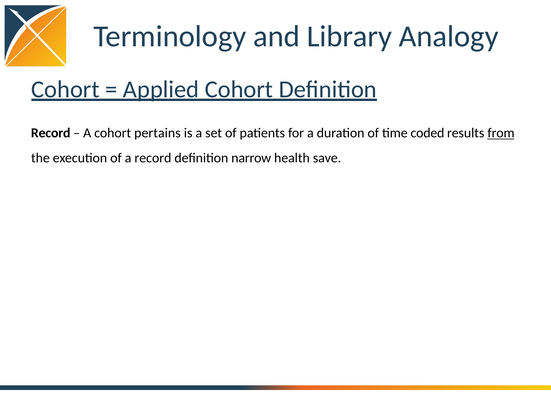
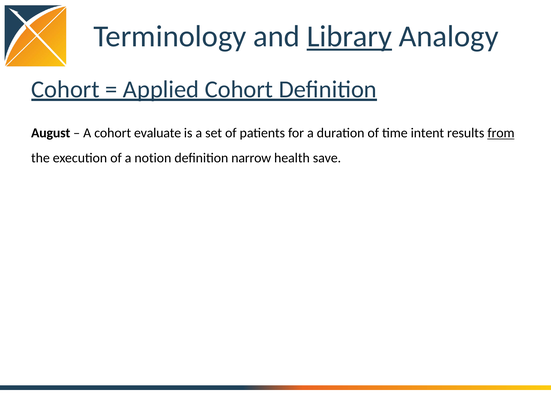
Library underline: none -> present
Record at (51, 133): Record -> August
pertains: pertains -> evaluate
coded: coded -> intent
a record: record -> notion
